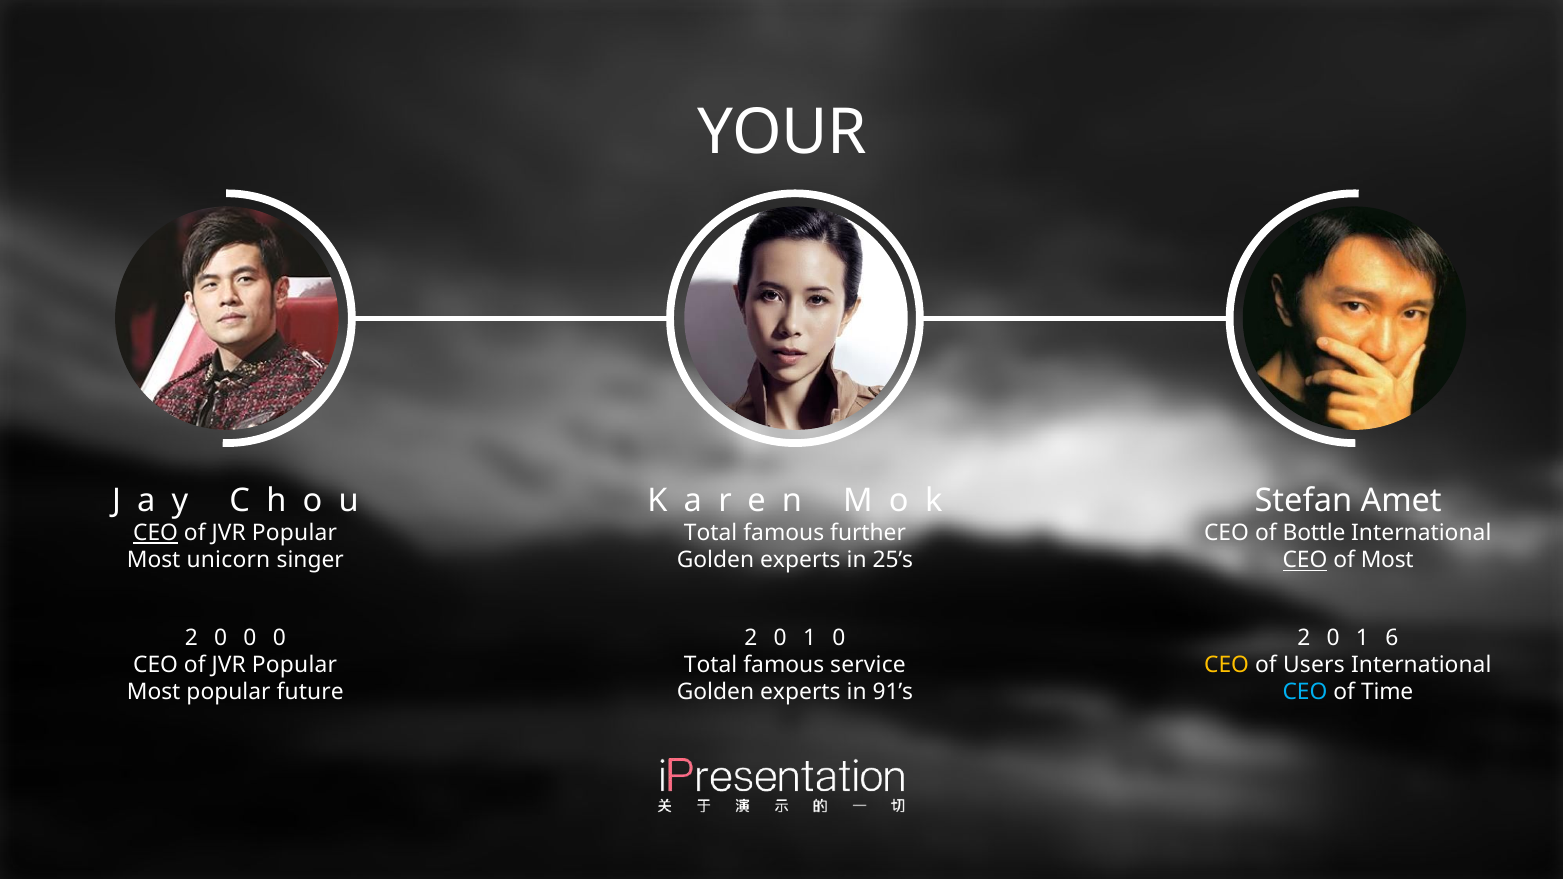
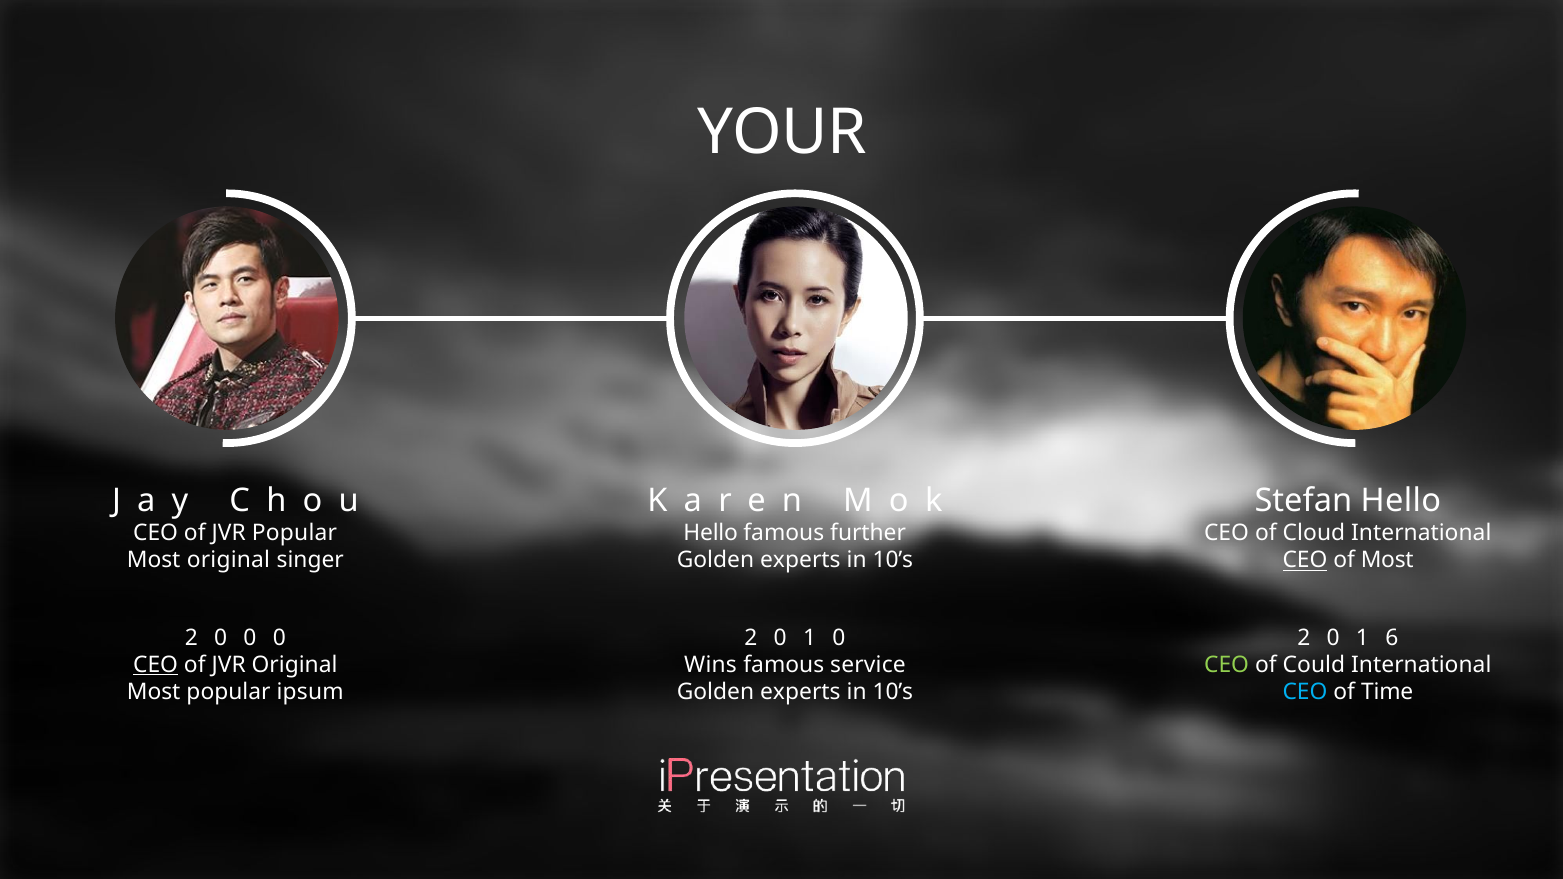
Stefan Amet: Amet -> Hello
CEO at (156, 533) underline: present -> none
Total at (711, 533): Total -> Hello
Bottle: Bottle -> Cloud
Most unicorn: unicorn -> original
25’s at (893, 561): 25’s -> 10’s
CEO at (156, 665) underline: none -> present
Popular at (294, 665): Popular -> Original
Total at (711, 665): Total -> Wins
CEO at (1227, 665) colour: yellow -> light green
Users: Users -> Could
future: future -> ipsum
91’s at (893, 692): 91’s -> 10’s
